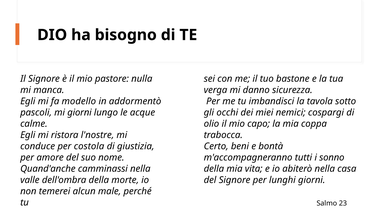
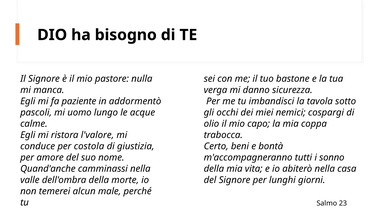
modello: modello -> paziente
mi giorni: giorni -> uomo
l'nostre: l'nostre -> l'valore
